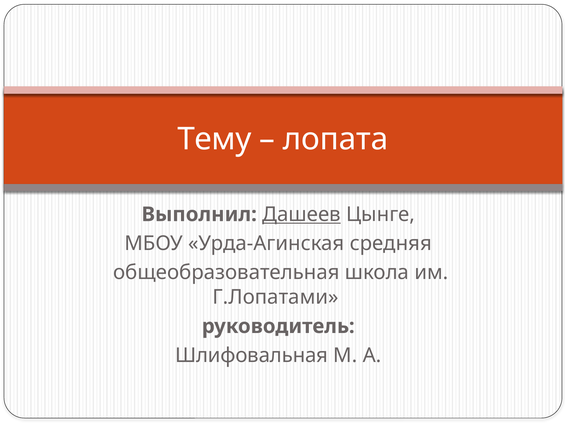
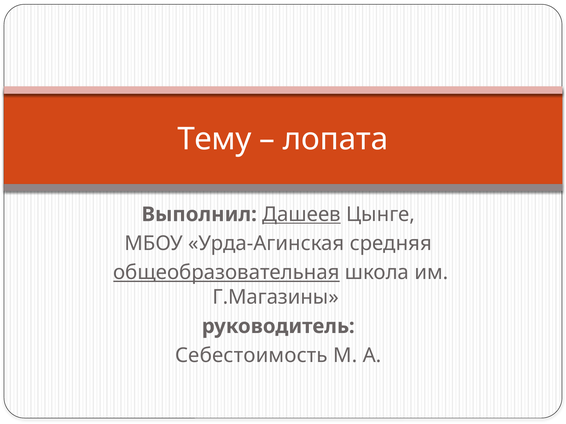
общеобразовательная underline: none -> present
Г.Лопатами: Г.Лопатами -> Г.Магазины
Шлифовальная: Шлифовальная -> Себестоимость
